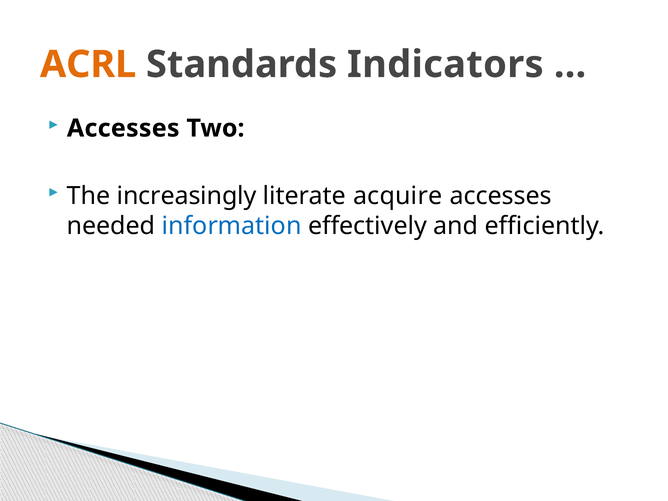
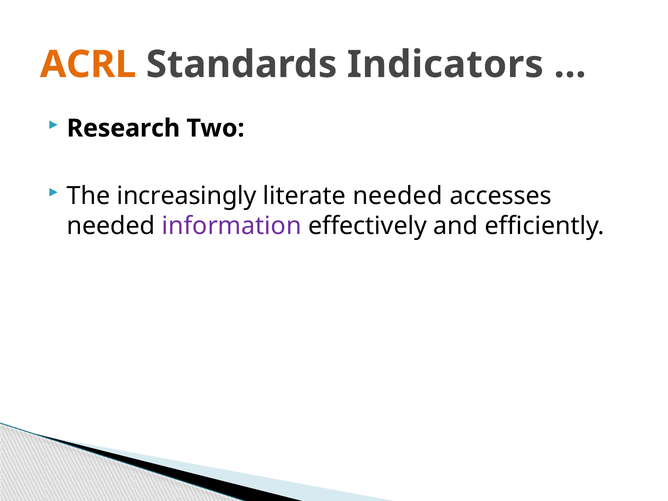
Accesses at (123, 128): Accesses -> Research
literate acquire: acquire -> needed
information colour: blue -> purple
